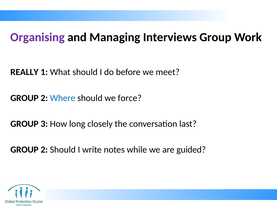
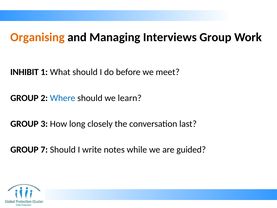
Organising colour: purple -> orange
REALLY: REALLY -> INHIBIT
force: force -> learn
2 at (44, 150): 2 -> 7
